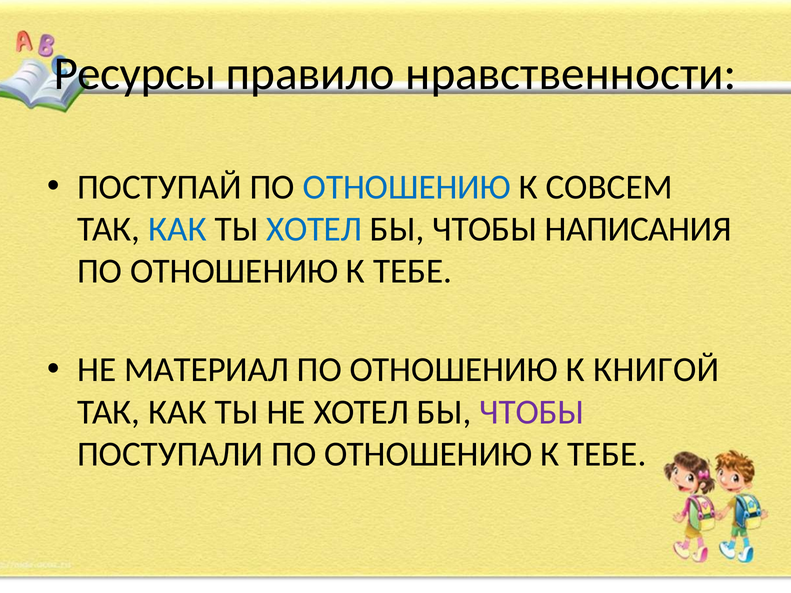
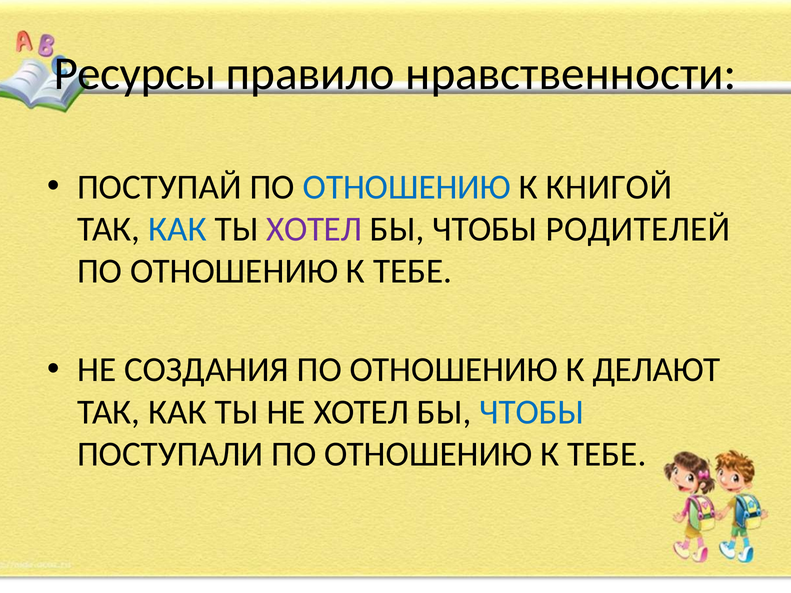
СОВСЕМ: СОВСЕМ -> КНИГОЙ
ХОТЕЛ at (314, 229) colour: blue -> purple
НАПИСАНИЯ: НАПИСАНИЯ -> РОДИТЕЛЕЙ
МАТЕРИАЛ: МАТЕРИАЛ -> СОЗДАНИЯ
КНИГОЙ: КНИГОЙ -> ДЕЛАЮТ
ЧТОБЫ at (532, 412) colour: purple -> blue
